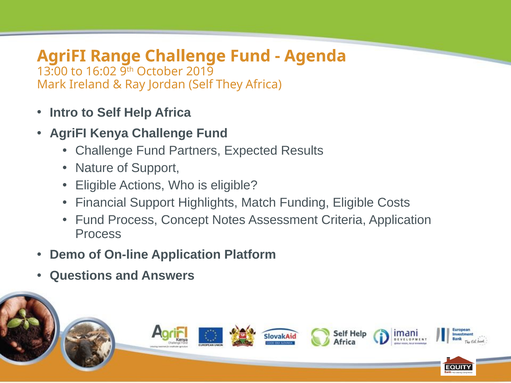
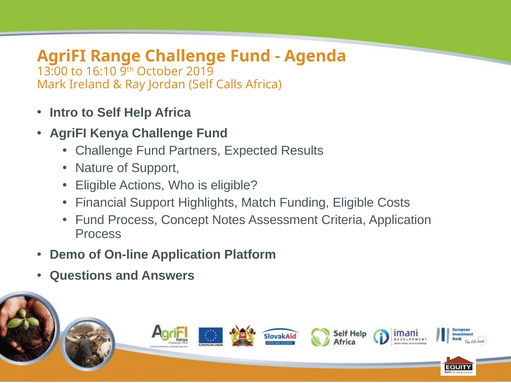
16:02: 16:02 -> 16:10
They: They -> Calls
